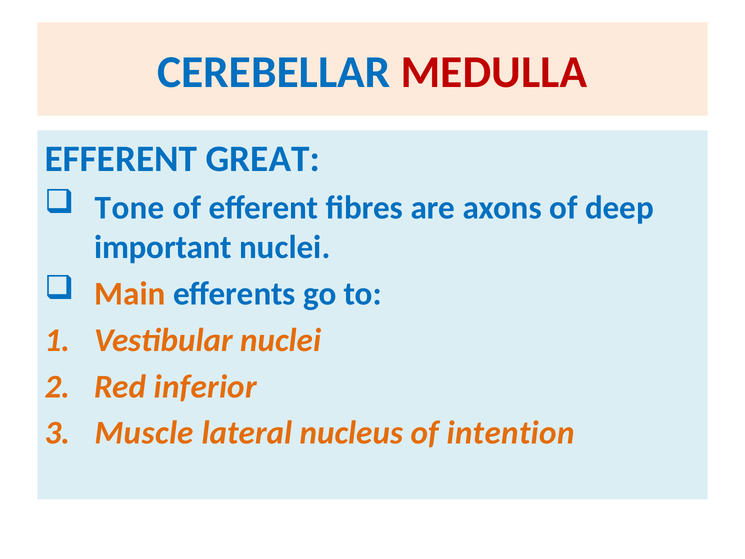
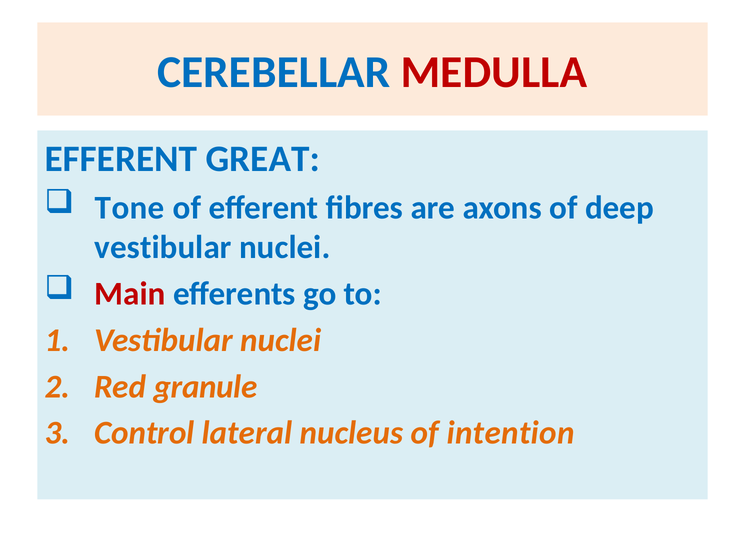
important at (163, 247): important -> vestibular
Main colour: orange -> red
inferior: inferior -> granule
Muscle: Muscle -> Control
